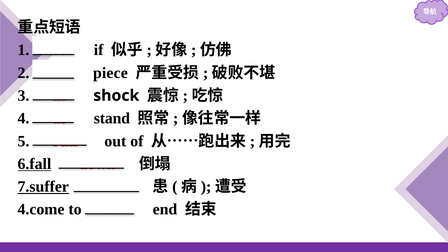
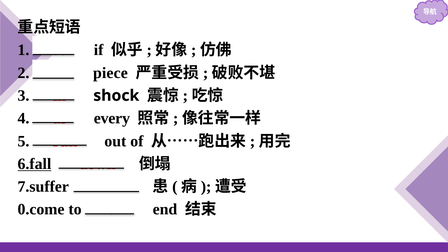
stand: stand -> every
7.suffer underline: present -> none
4.come: 4.come -> 0.come
